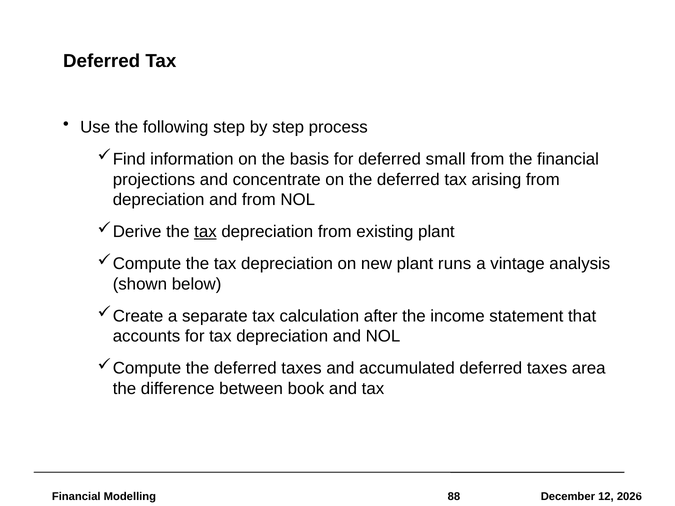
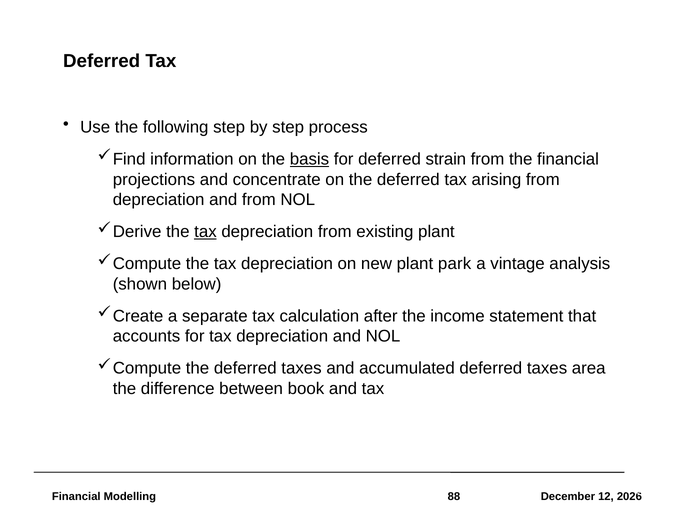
basis underline: none -> present
small: small -> strain
runs: runs -> park
